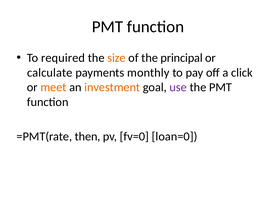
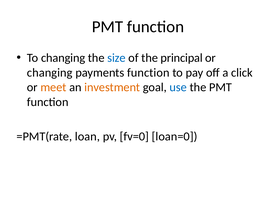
To required: required -> changing
size colour: orange -> blue
calculate at (50, 73): calculate -> changing
payments monthly: monthly -> function
use colour: purple -> blue
then: then -> loan
